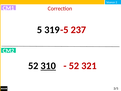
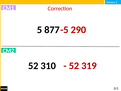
319: 319 -> 877
237: 237 -> 290
310 underline: present -> none
321: 321 -> 319
